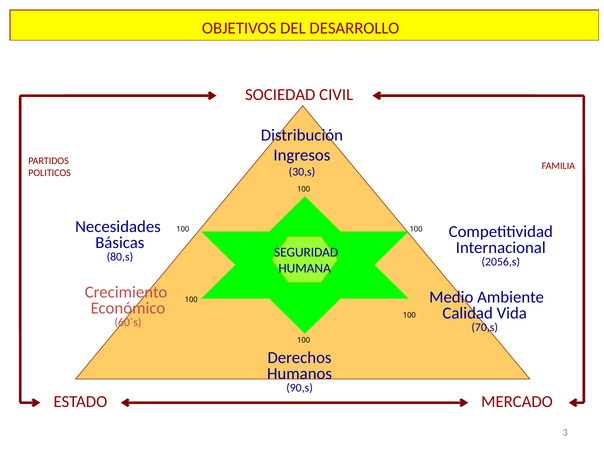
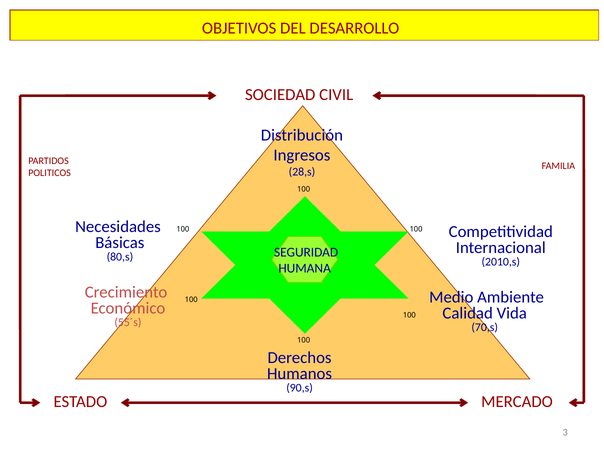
30,s: 30,s -> 28,s
2056,s: 2056,s -> 2010,s
60´s: 60´s -> 55´s
